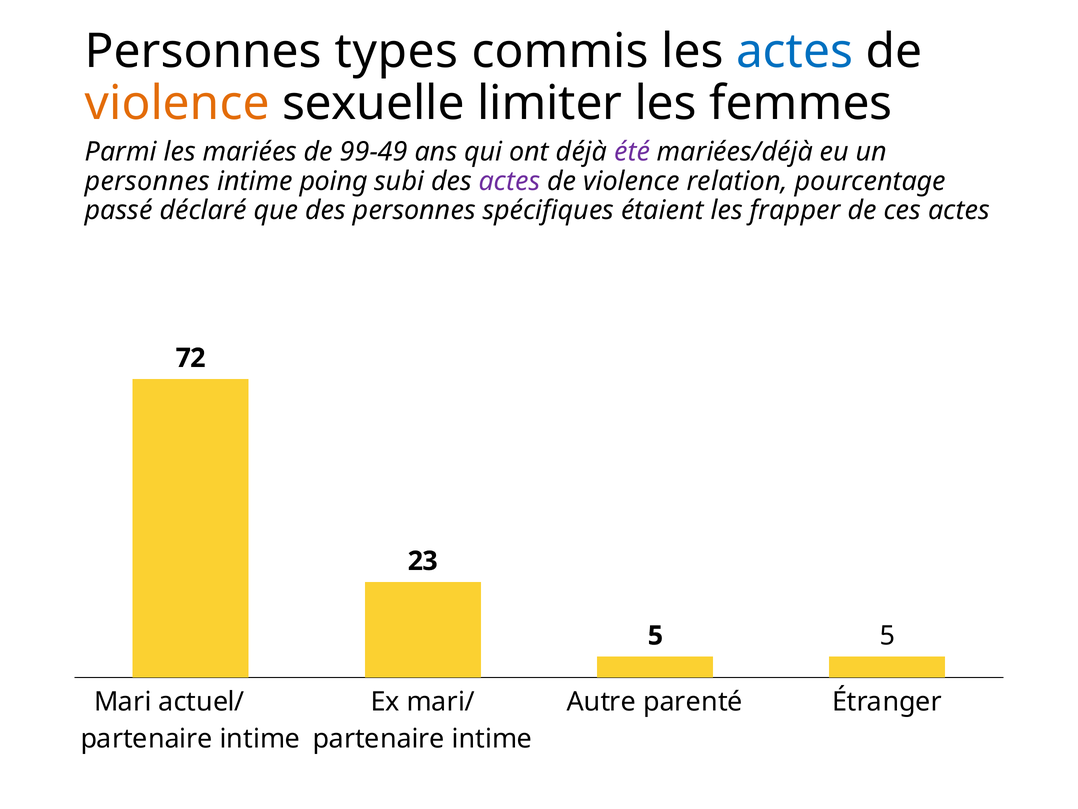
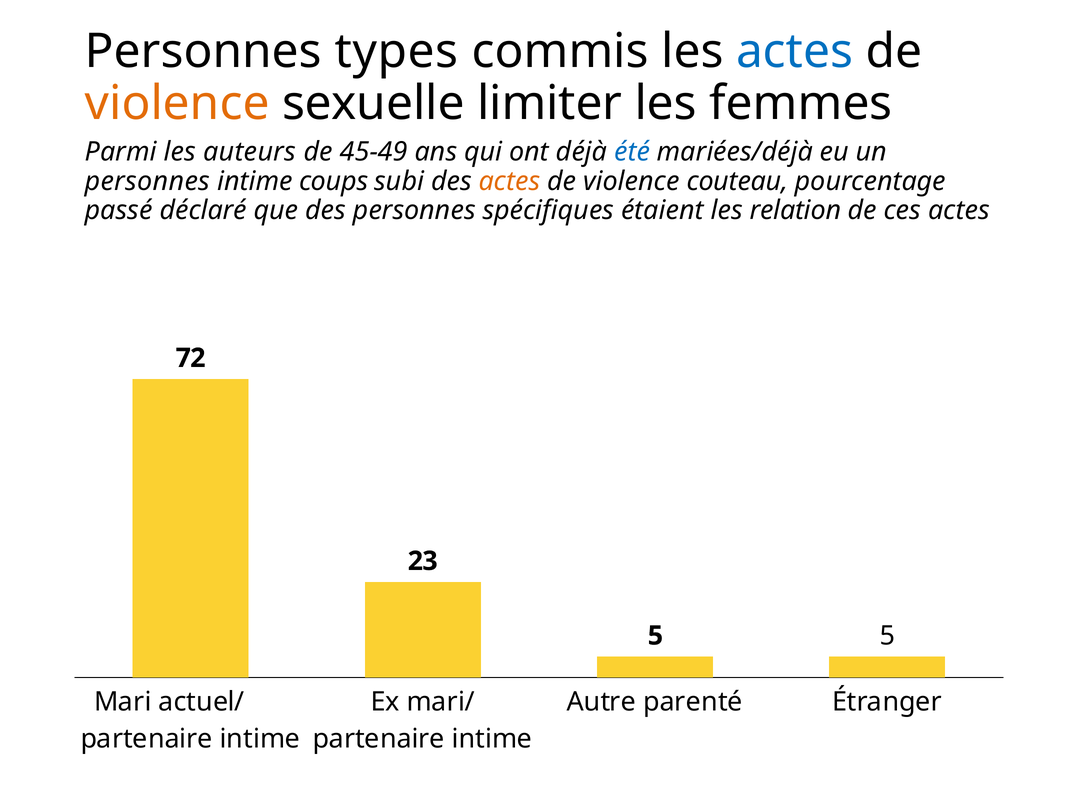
mariées: mariées -> auteurs
99-49: 99-49 -> 45-49
été colour: purple -> blue
poing: poing -> coups
actes at (509, 181) colour: purple -> orange
relation: relation -> couteau
frapper: frapper -> relation
